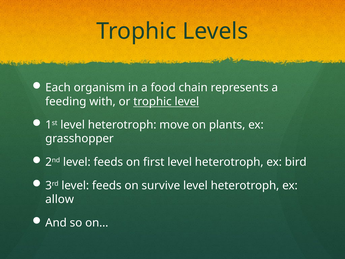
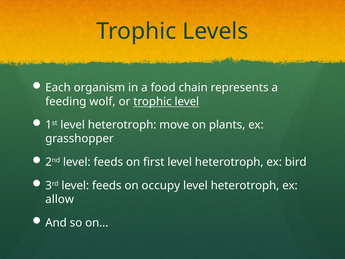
with: with -> wolf
survive: survive -> occupy
